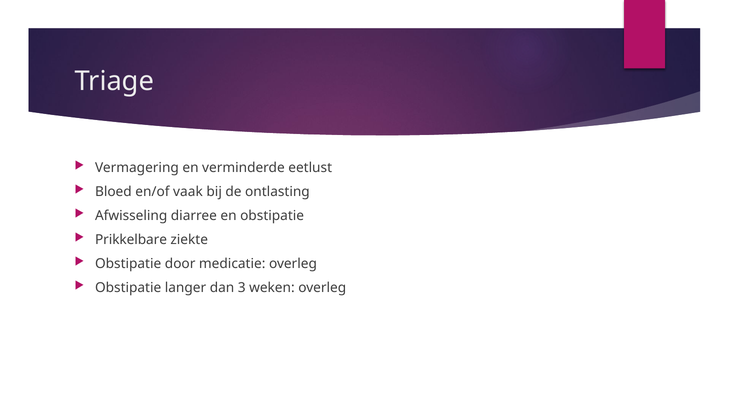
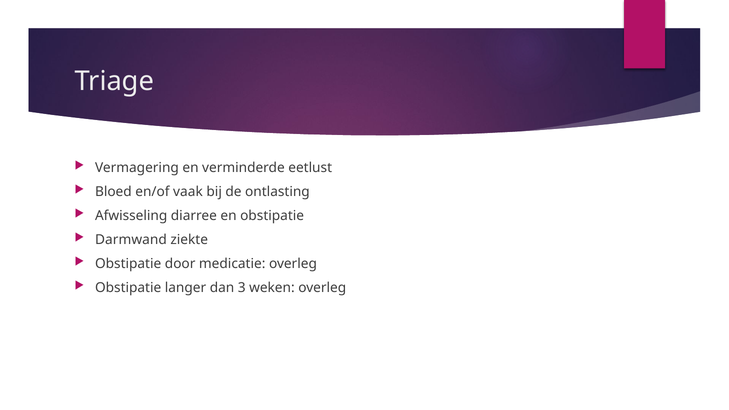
Prikkelbare: Prikkelbare -> Darmwand
